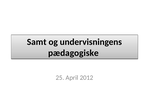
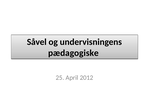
Samt: Samt -> Såvel
